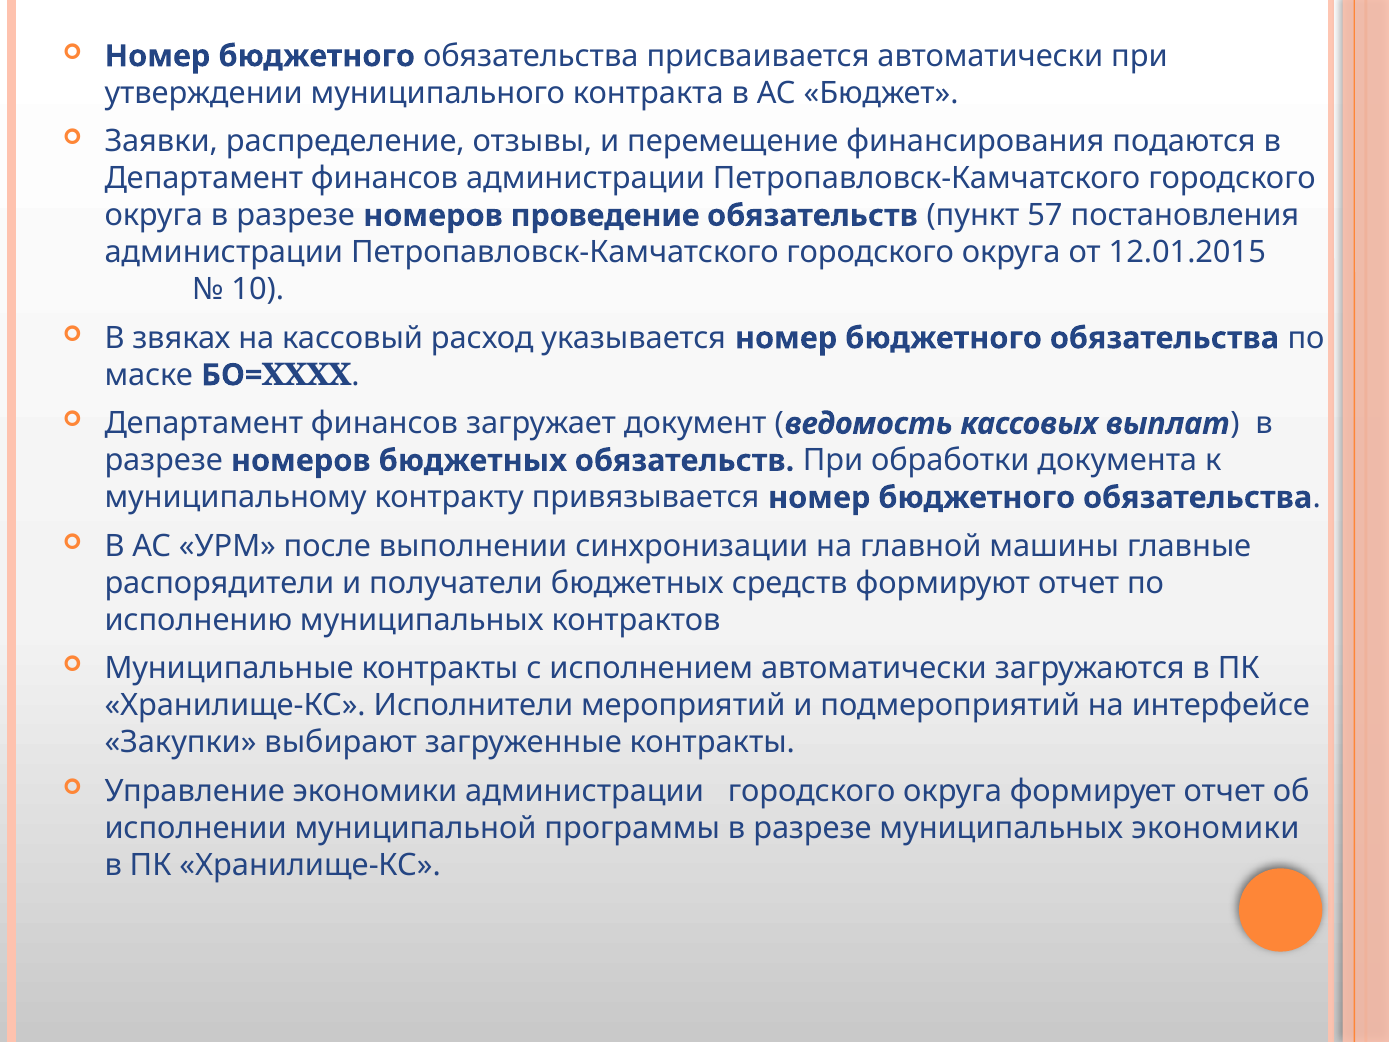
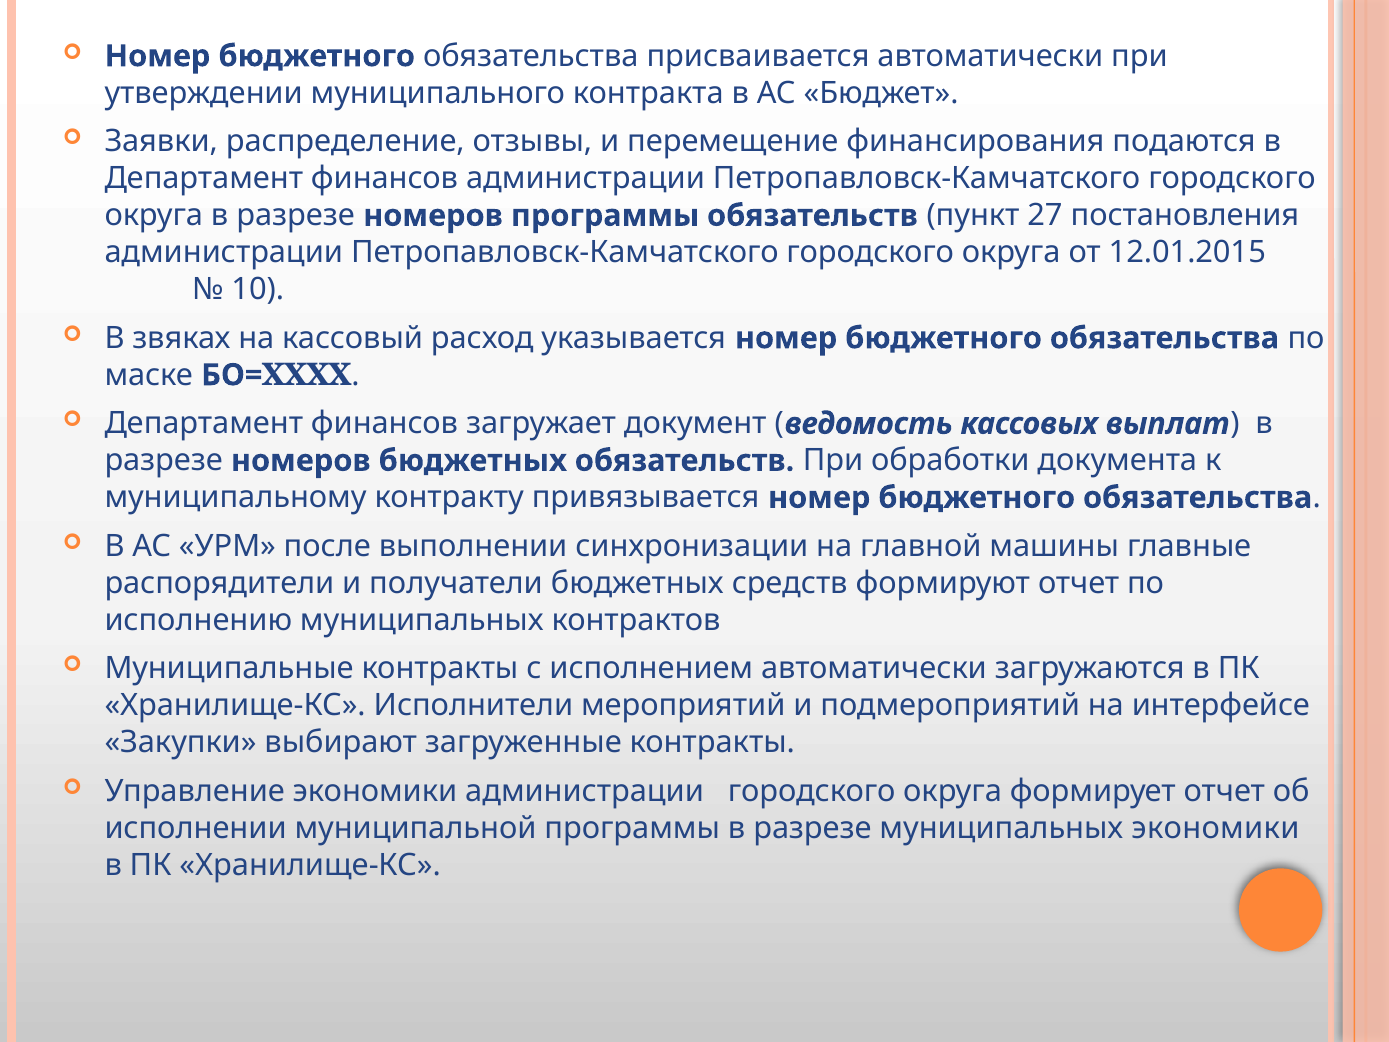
номеров проведение: проведение -> программы
57: 57 -> 27
